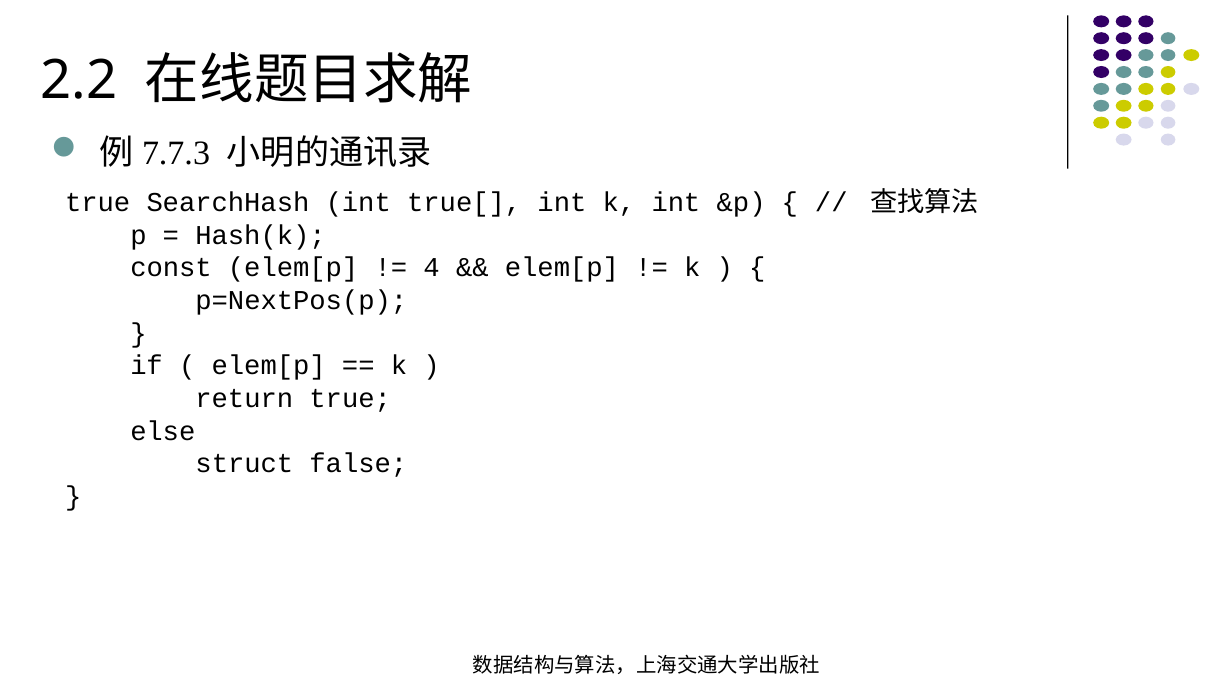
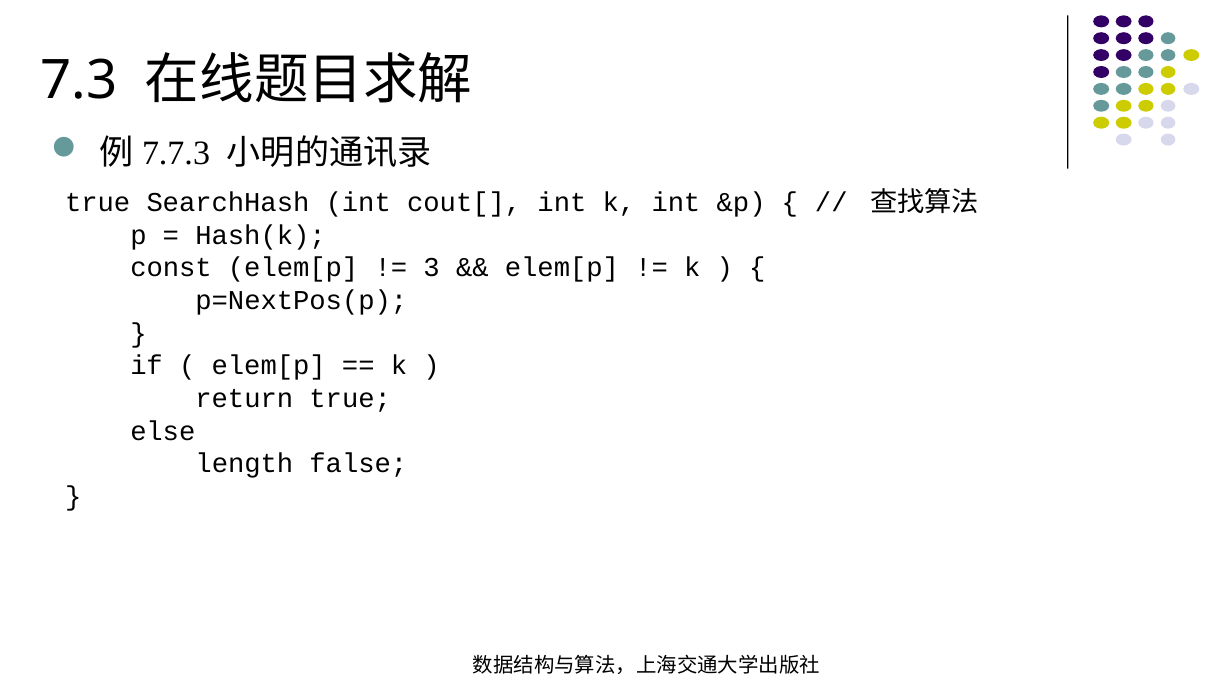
2.2: 2.2 -> 7.3
true[: true[ -> cout[
4: 4 -> 3
struct: struct -> length
